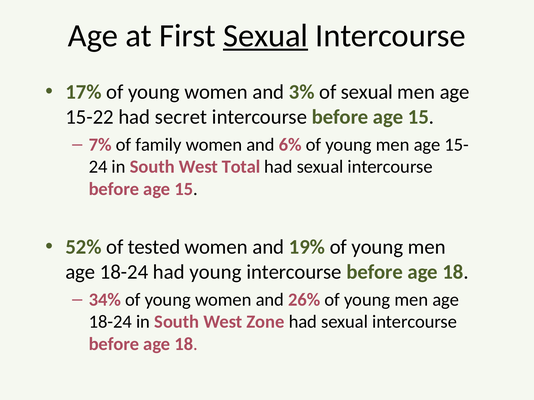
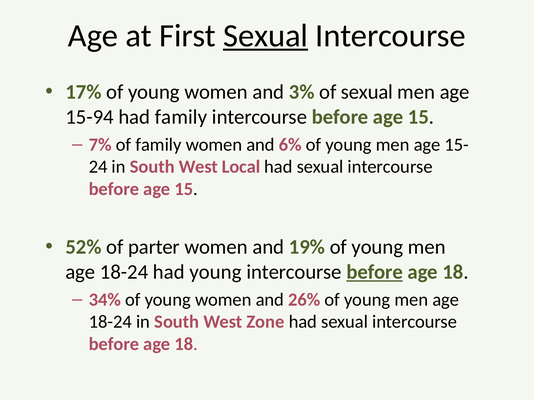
15-22: 15-22 -> 15-94
had secret: secret -> family
Total: Total -> Local
tested: tested -> parter
before at (375, 272) underline: none -> present
